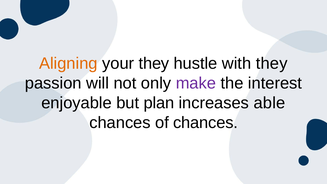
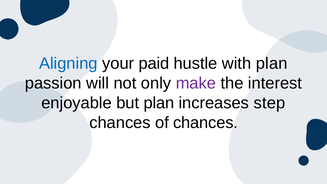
Aligning colour: orange -> blue
your they: they -> paid
with they: they -> plan
able: able -> step
